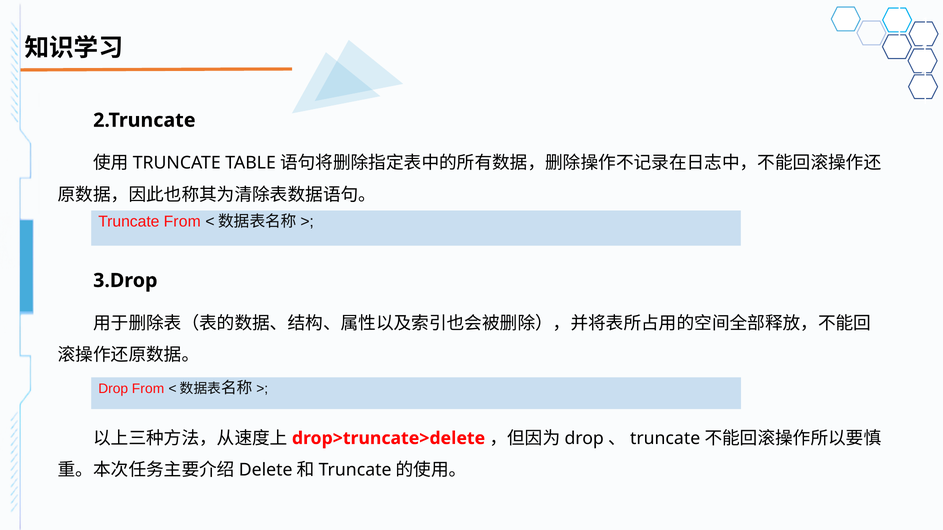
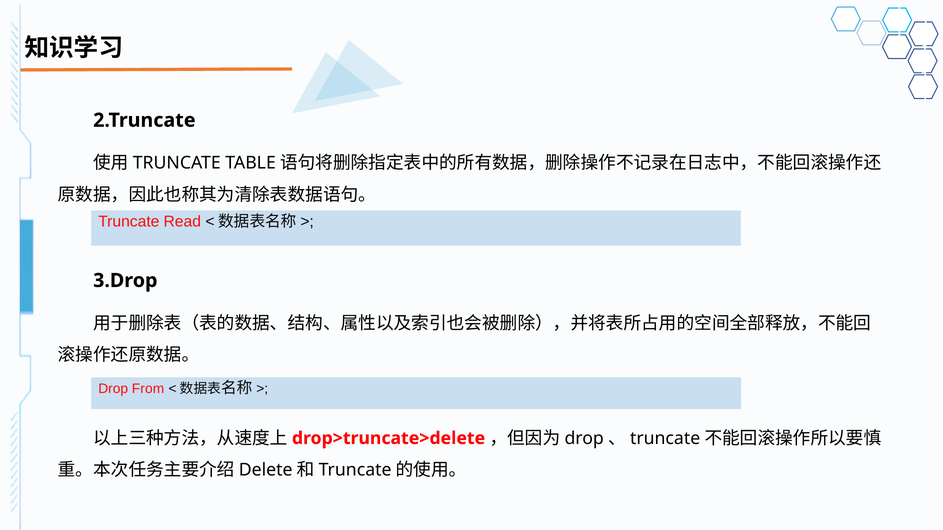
Truncate From: From -> Read
